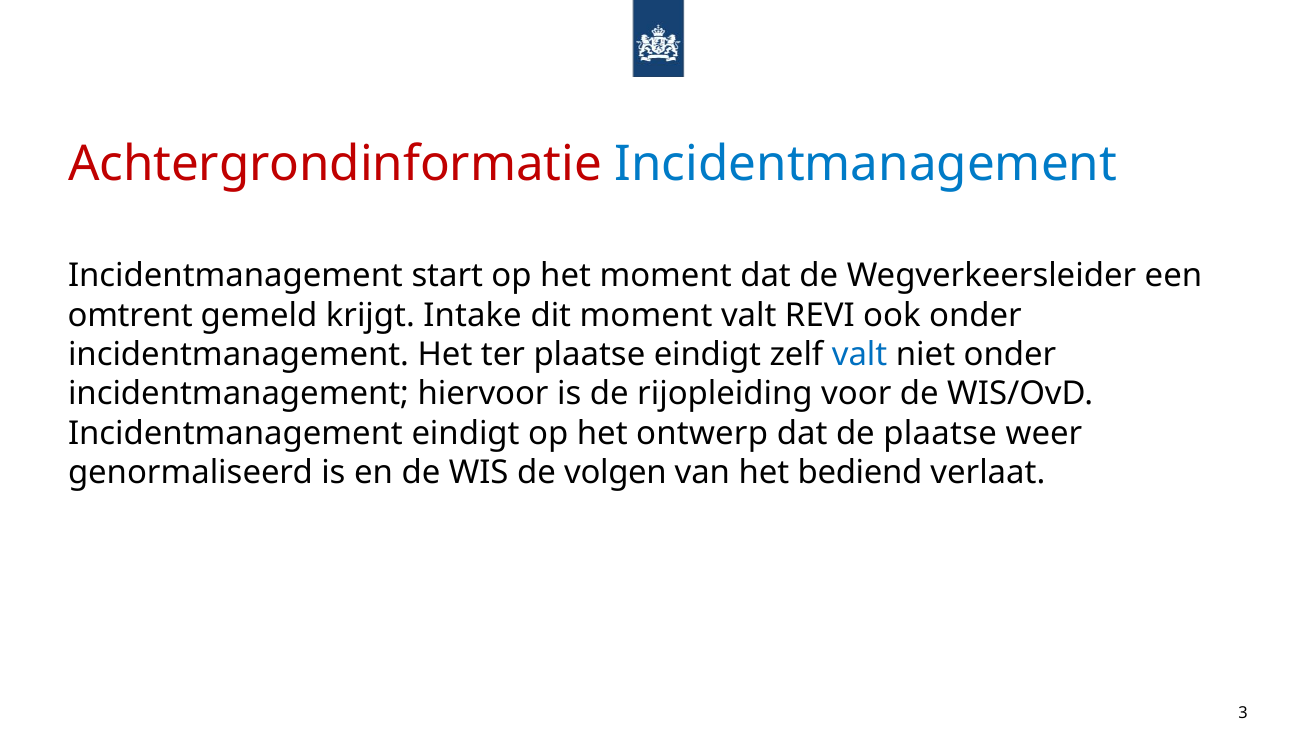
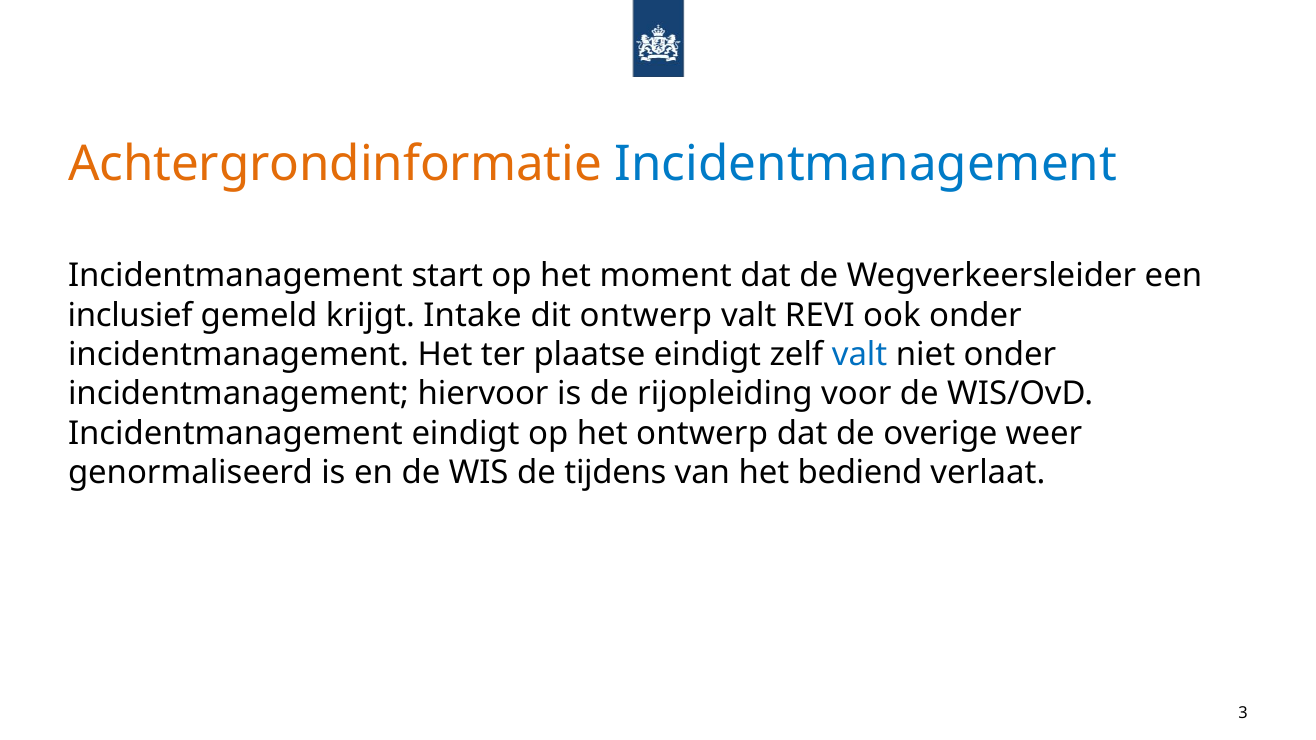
Achtergrondinformatie colour: red -> orange
omtrent: omtrent -> inclusief
dit moment: moment -> ontwerp
de plaatse: plaatse -> overige
volgen: volgen -> tijdens
